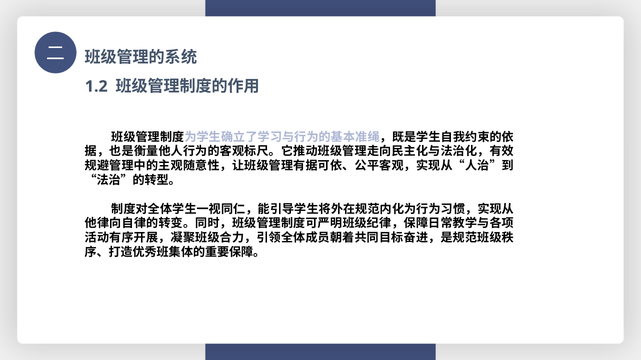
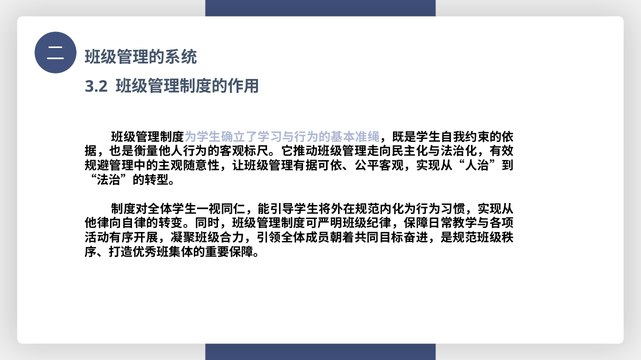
1.2: 1.2 -> 3.2
